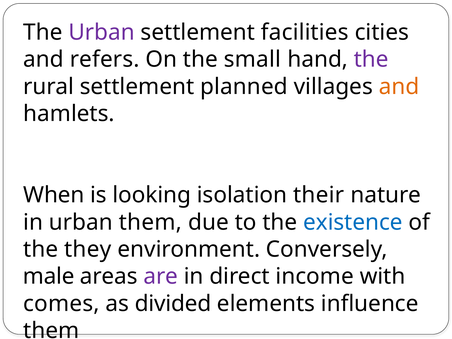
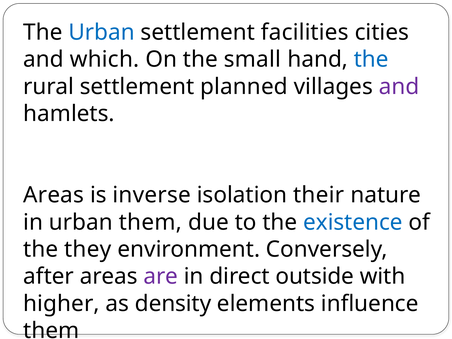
Urban at (102, 32) colour: purple -> blue
refers: refers -> which
the at (371, 60) colour: purple -> blue
and at (399, 87) colour: orange -> purple
When at (54, 195): When -> Areas
looking: looking -> inverse
male: male -> after
income: income -> outside
comes: comes -> higher
divided: divided -> density
